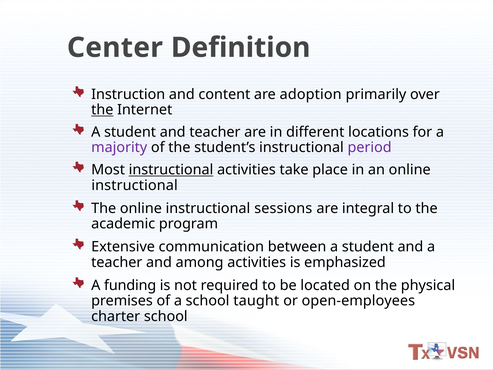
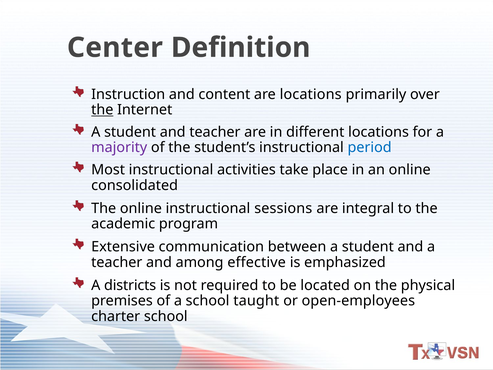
are adoption: adoption -> locations
period colour: purple -> blue
instructional at (171, 170) underline: present -> none
instructional at (135, 185): instructional -> consolidated
among activities: activities -> effective
funding: funding -> districts
